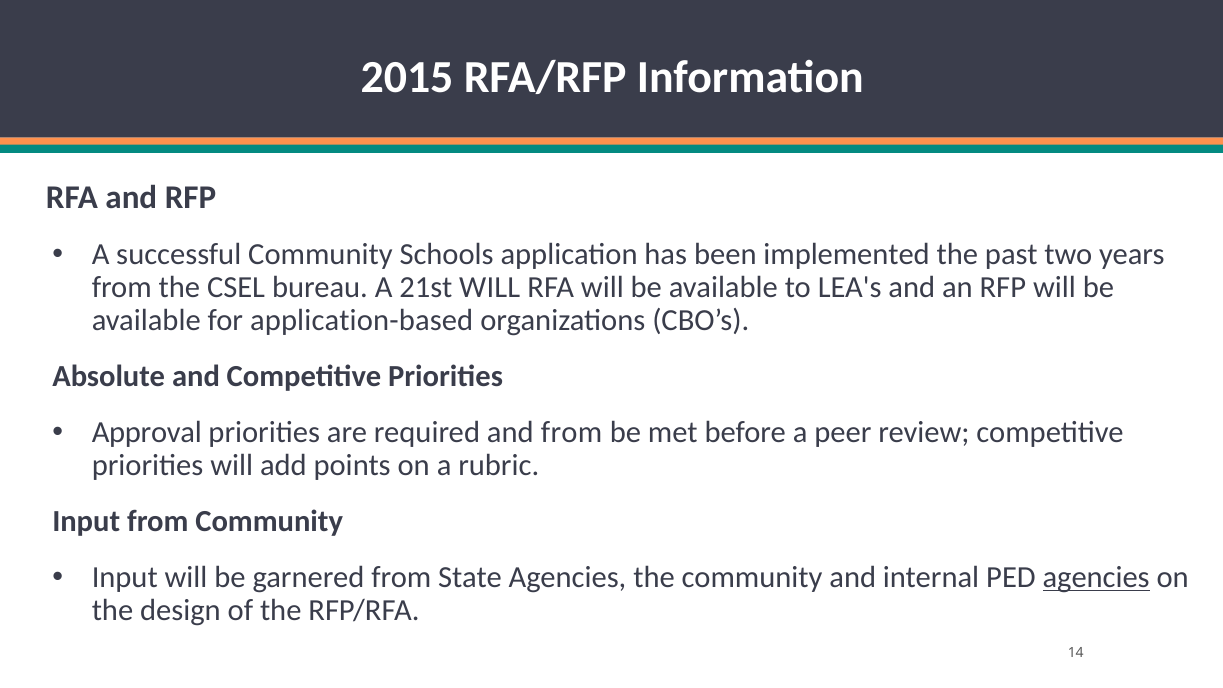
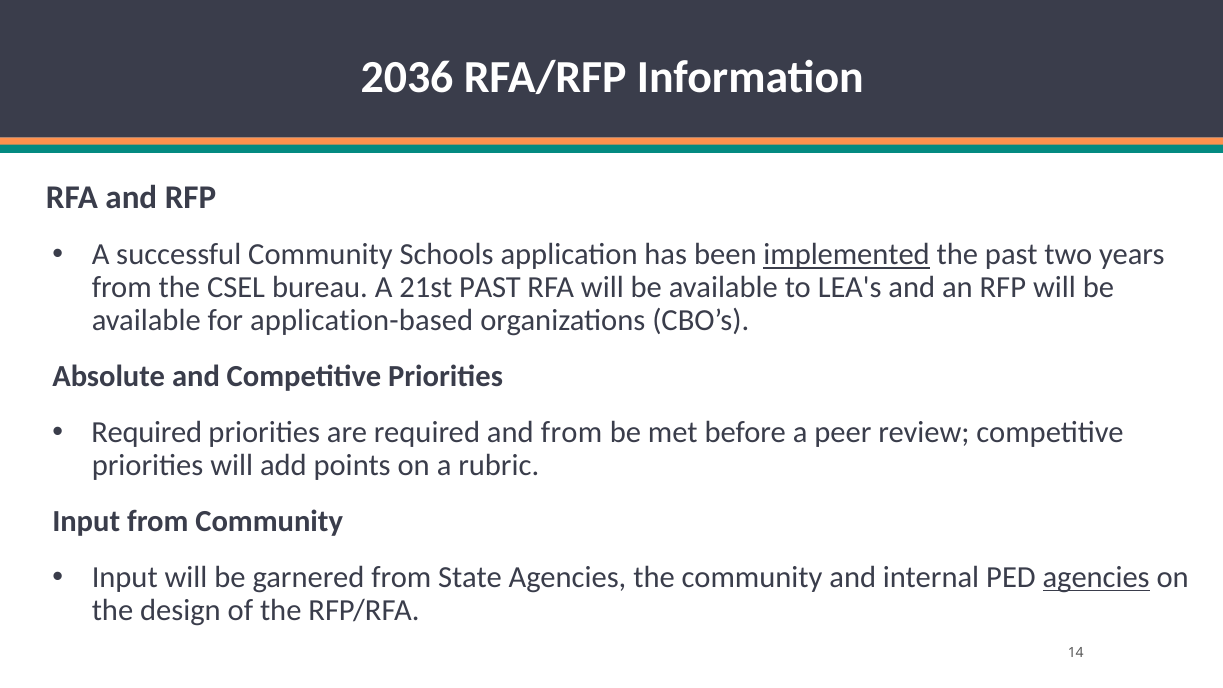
2015: 2015 -> 2036
implemented underline: none -> present
21st WILL: WILL -> PAST
Approval at (147, 432): Approval -> Required
